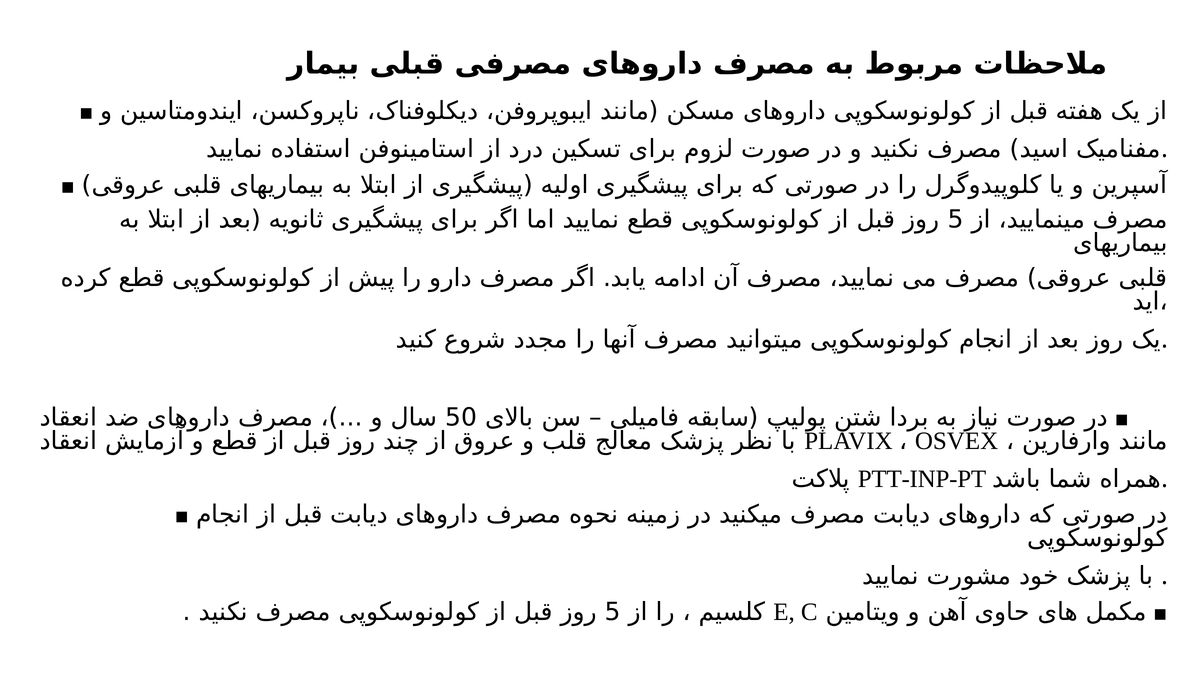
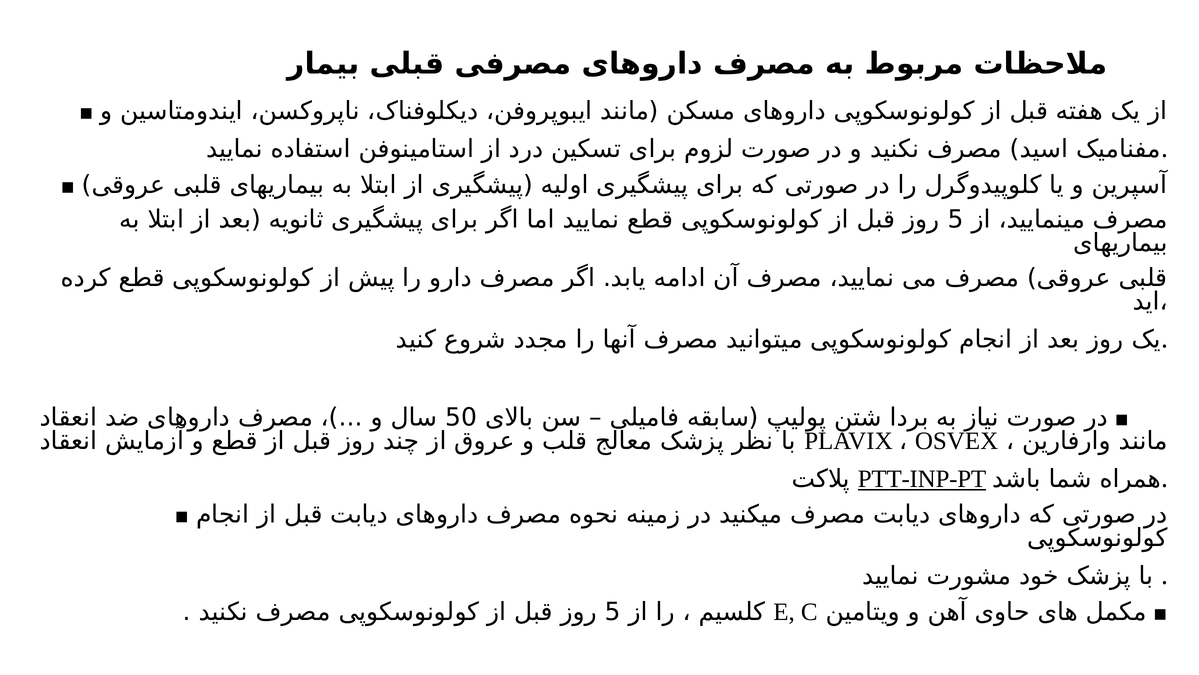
PTT-INP-PT underline: none -> present
